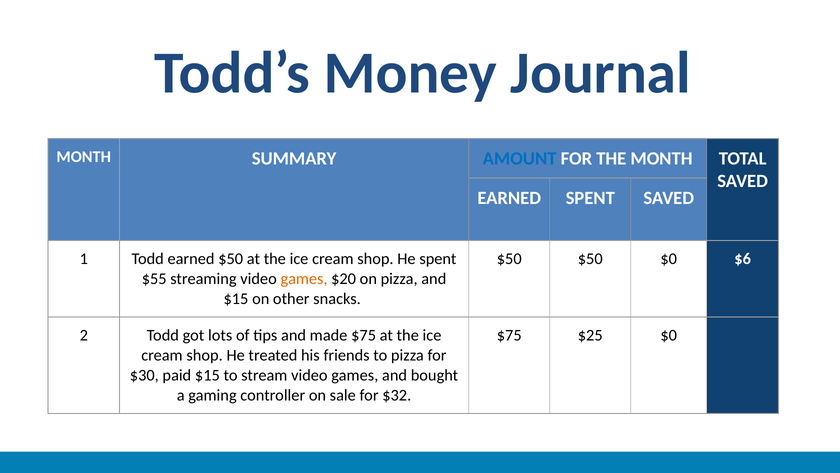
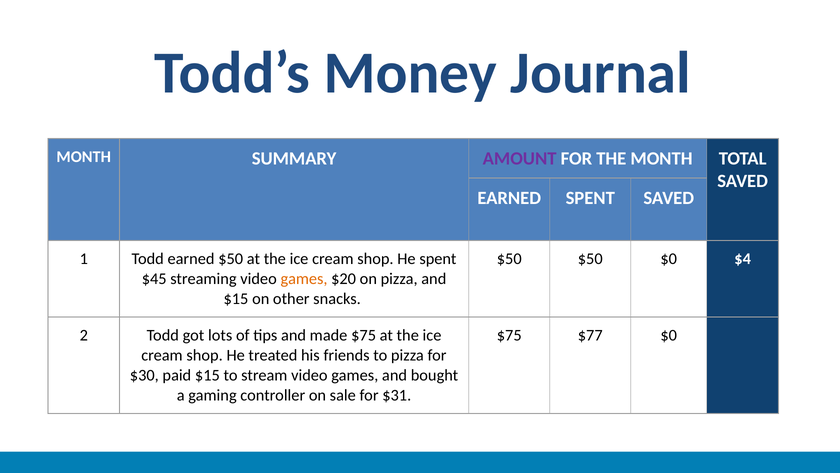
AMOUNT colour: blue -> purple
$6: $6 -> $4
$55: $55 -> $45
$25: $25 -> $77
$32: $32 -> $31
